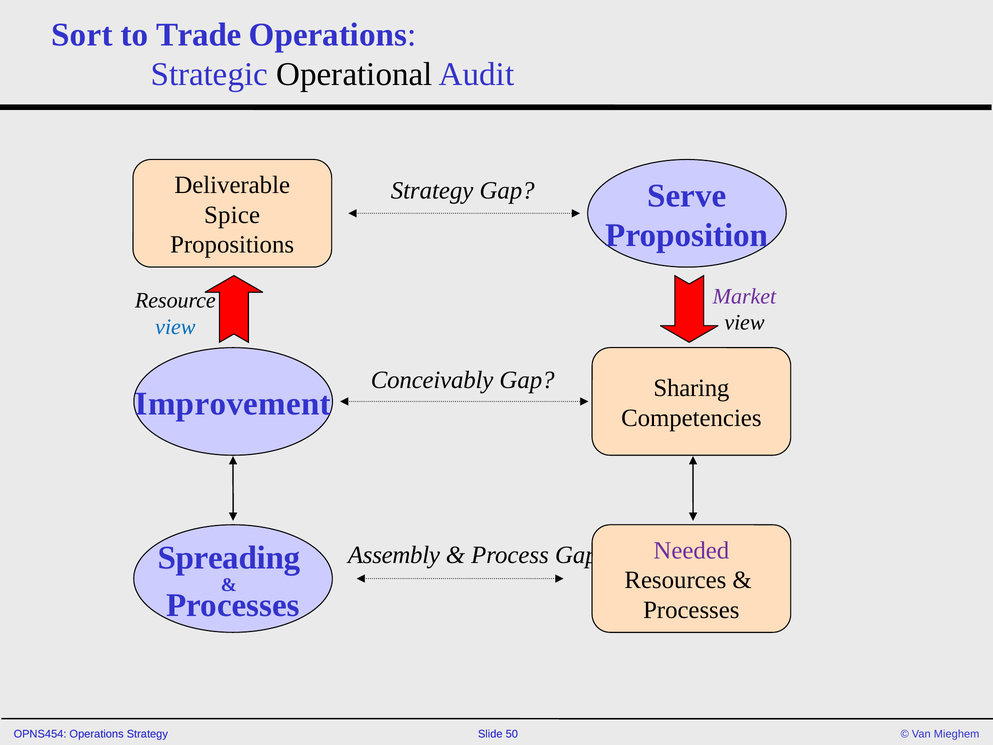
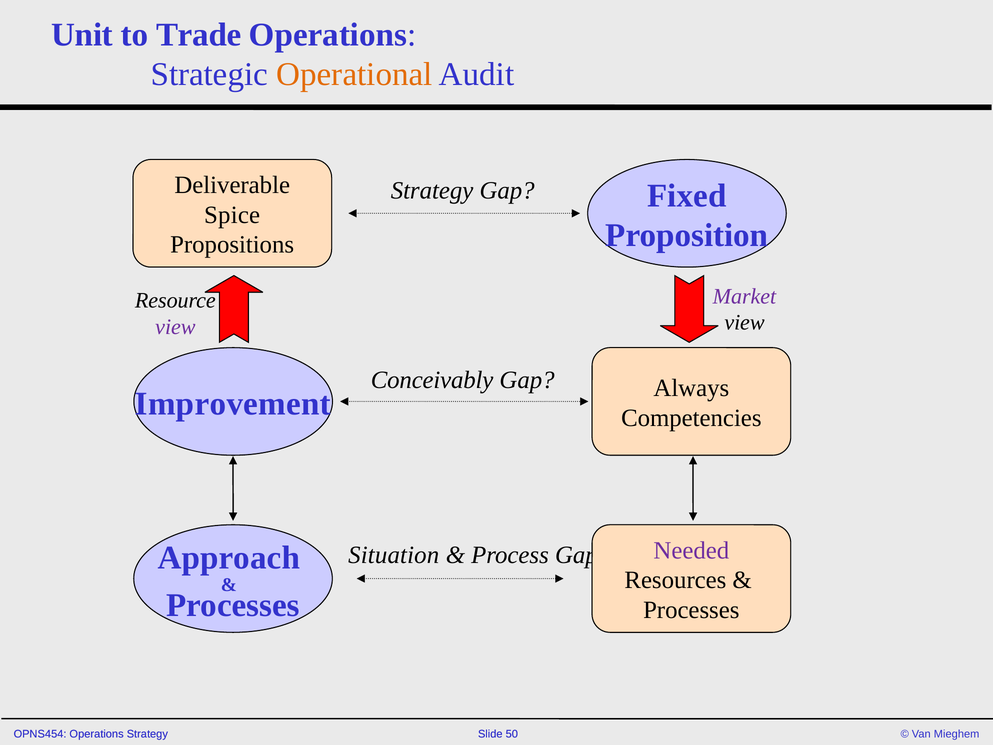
Sort: Sort -> Unit
Operational colour: black -> orange
Serve: Serve -> Fixed
view at (175, 327) colour: blue -> purple
Sharing: Sharing -> Always
Spreading: Spreading -> Approach
Assembly: Assembly -> Situation
